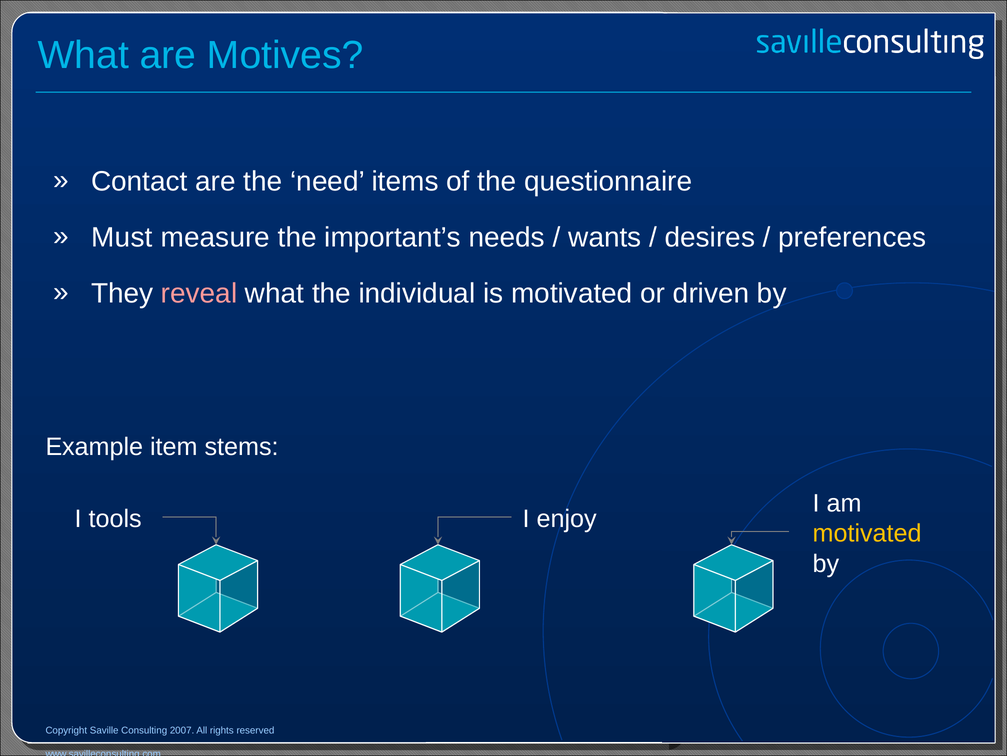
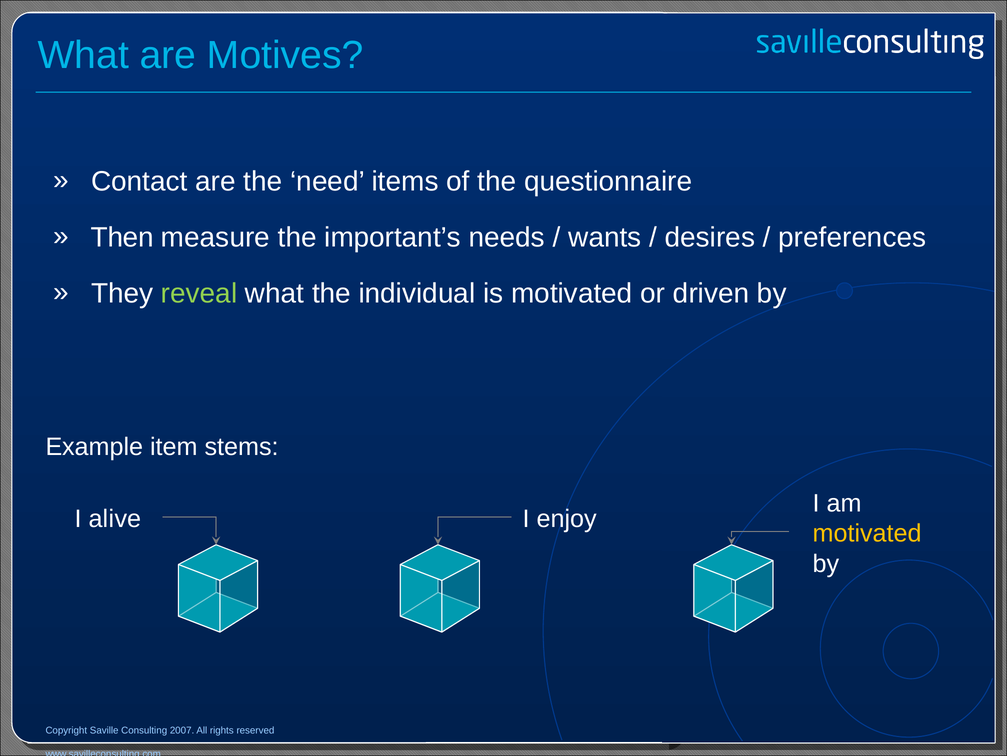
Must: Must -> Then
reveal colour: pink -> light green
tools: tools -> alive
